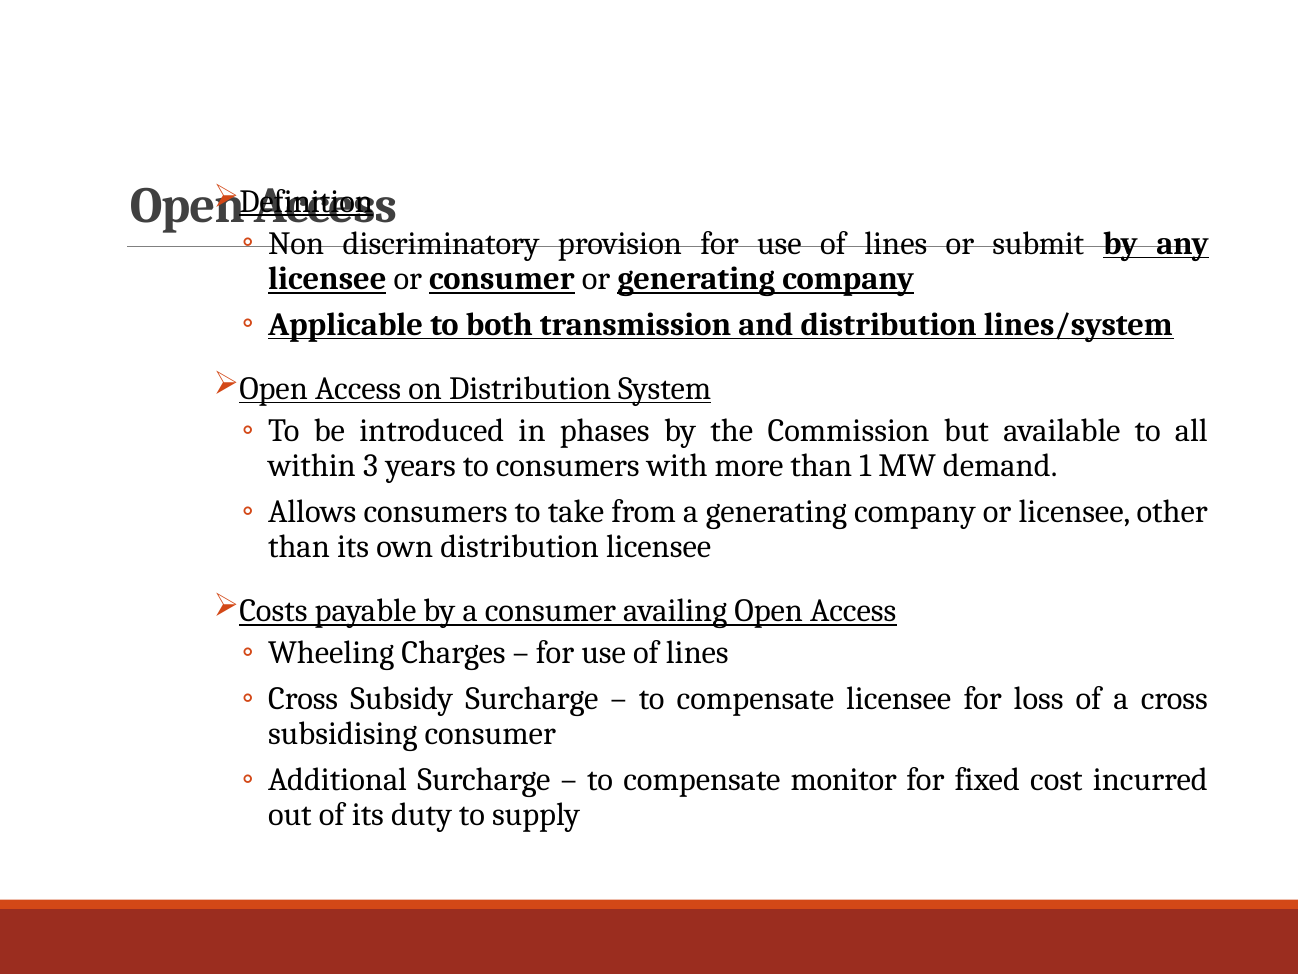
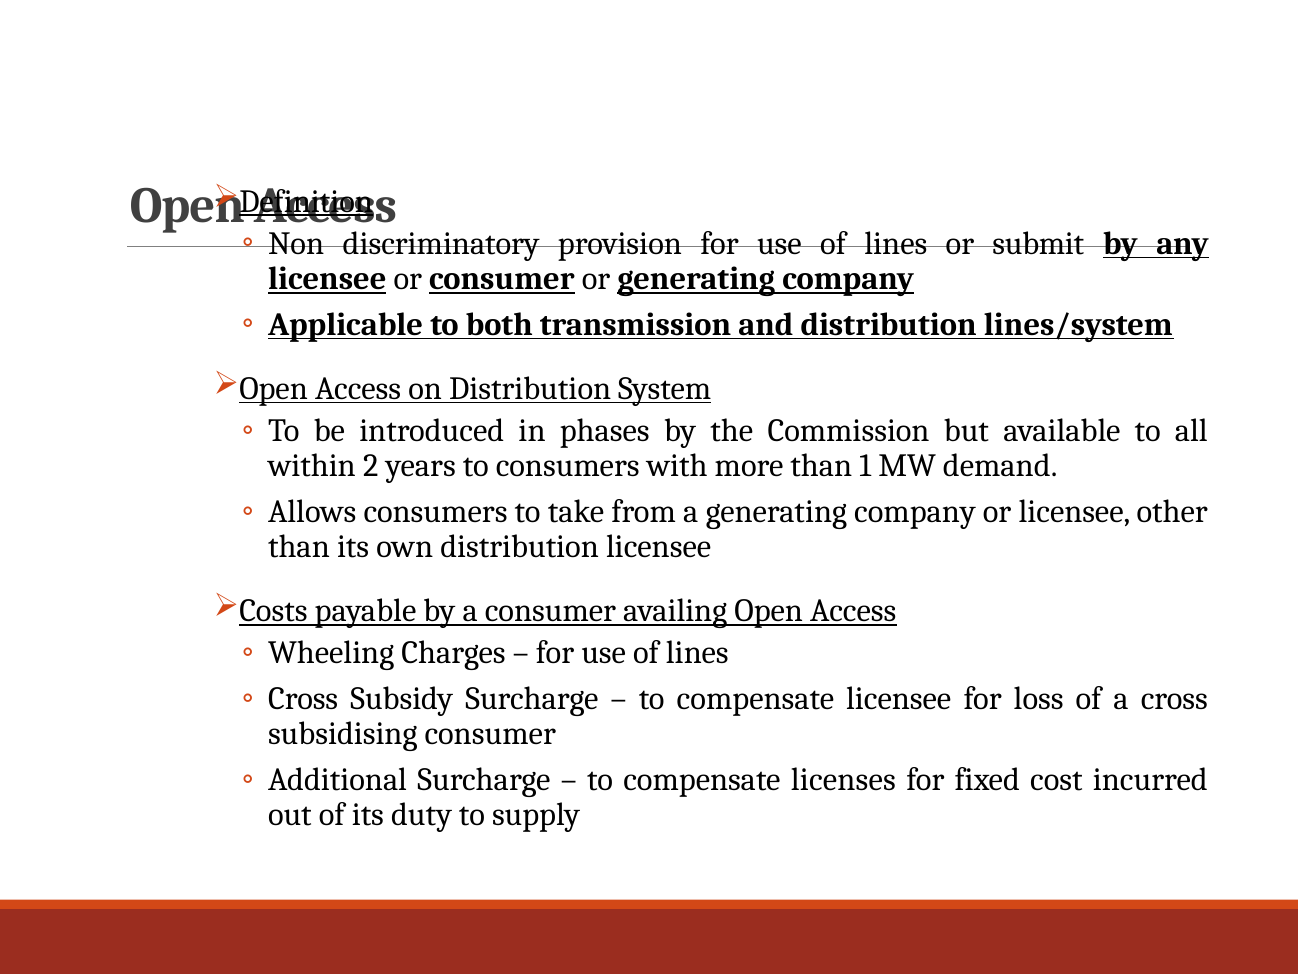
3: 3 -> 2
monitor: monitor -> licenses
